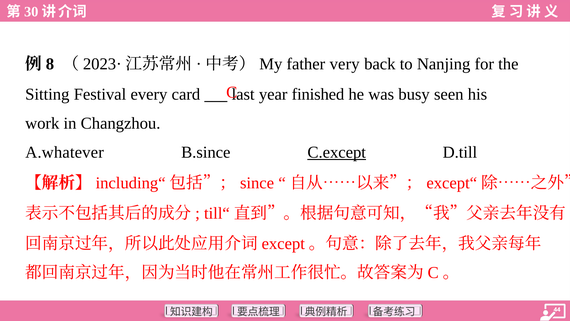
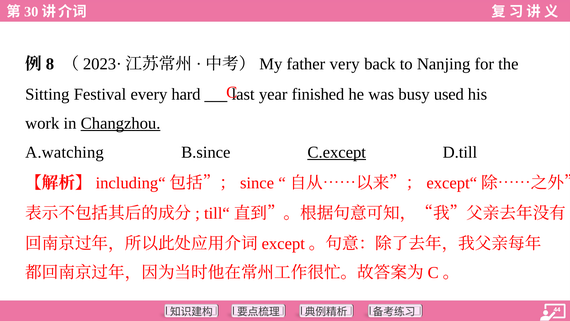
card: card -> hard
seen: seen -> used
Changzhou underline: none -> present
A.whatever: A.whatever -> A.watching
